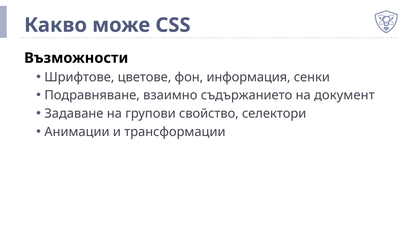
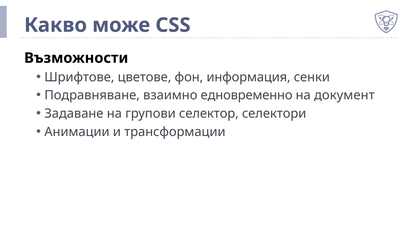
съдържанието: съдържанието -> едновременно
свойство: свойство -> селектор
